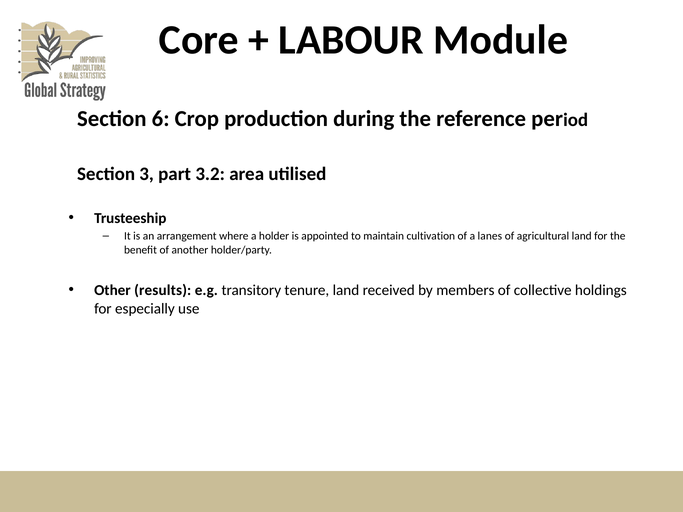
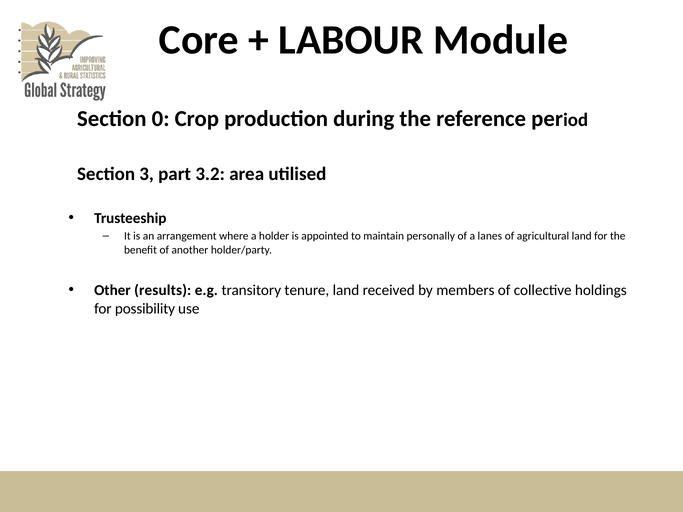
6: 6 -> 0
cultivation: cultivation -> personally
especially: especially -> possibility
